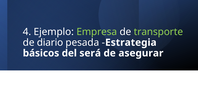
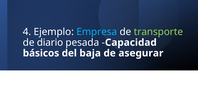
Empresa colour: light green -> light blue
Estrategia: Estrategia -> Capacidad
será: será -> baja
